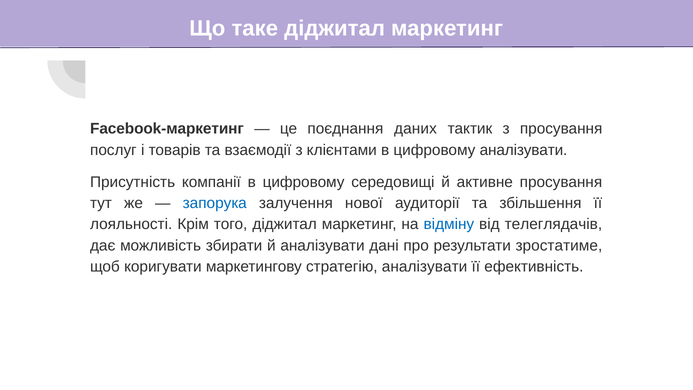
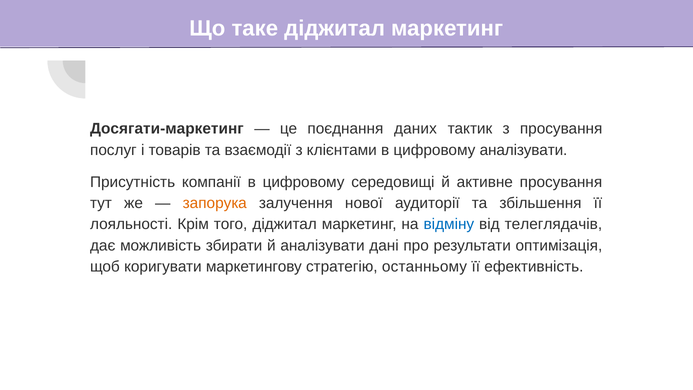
Facebook-маркетинг: Facebook-маркетинг -> Досягати-маркетинг
запорука colour: blue -> orange
зростатиме: зростатиме -> оптимізація
стратегію аналізувати: аналізувати -> останньому
